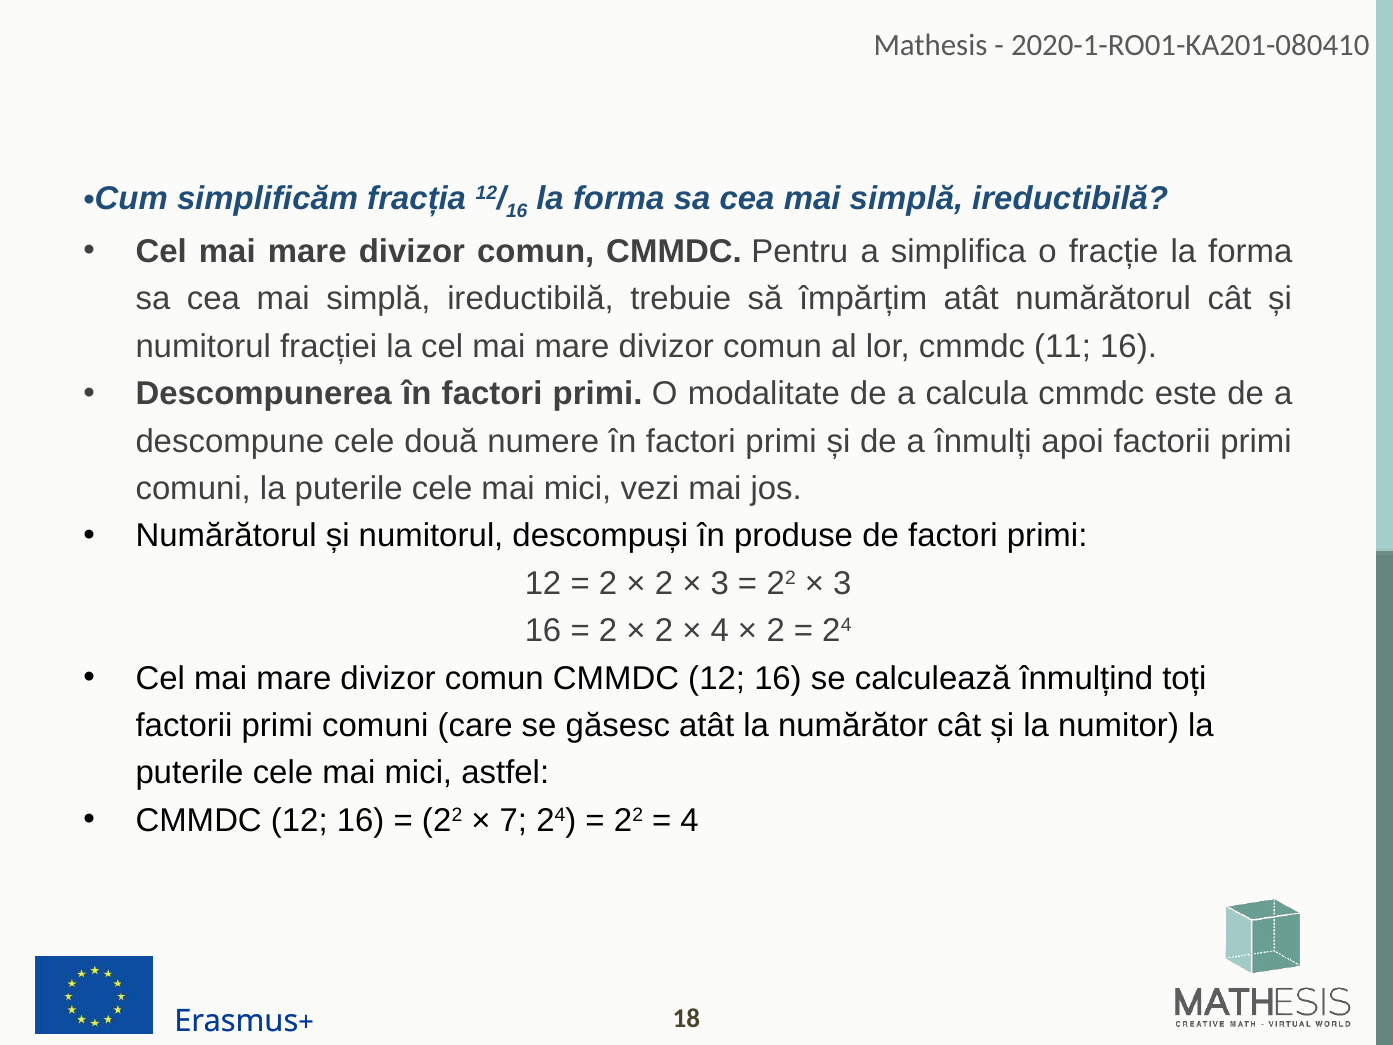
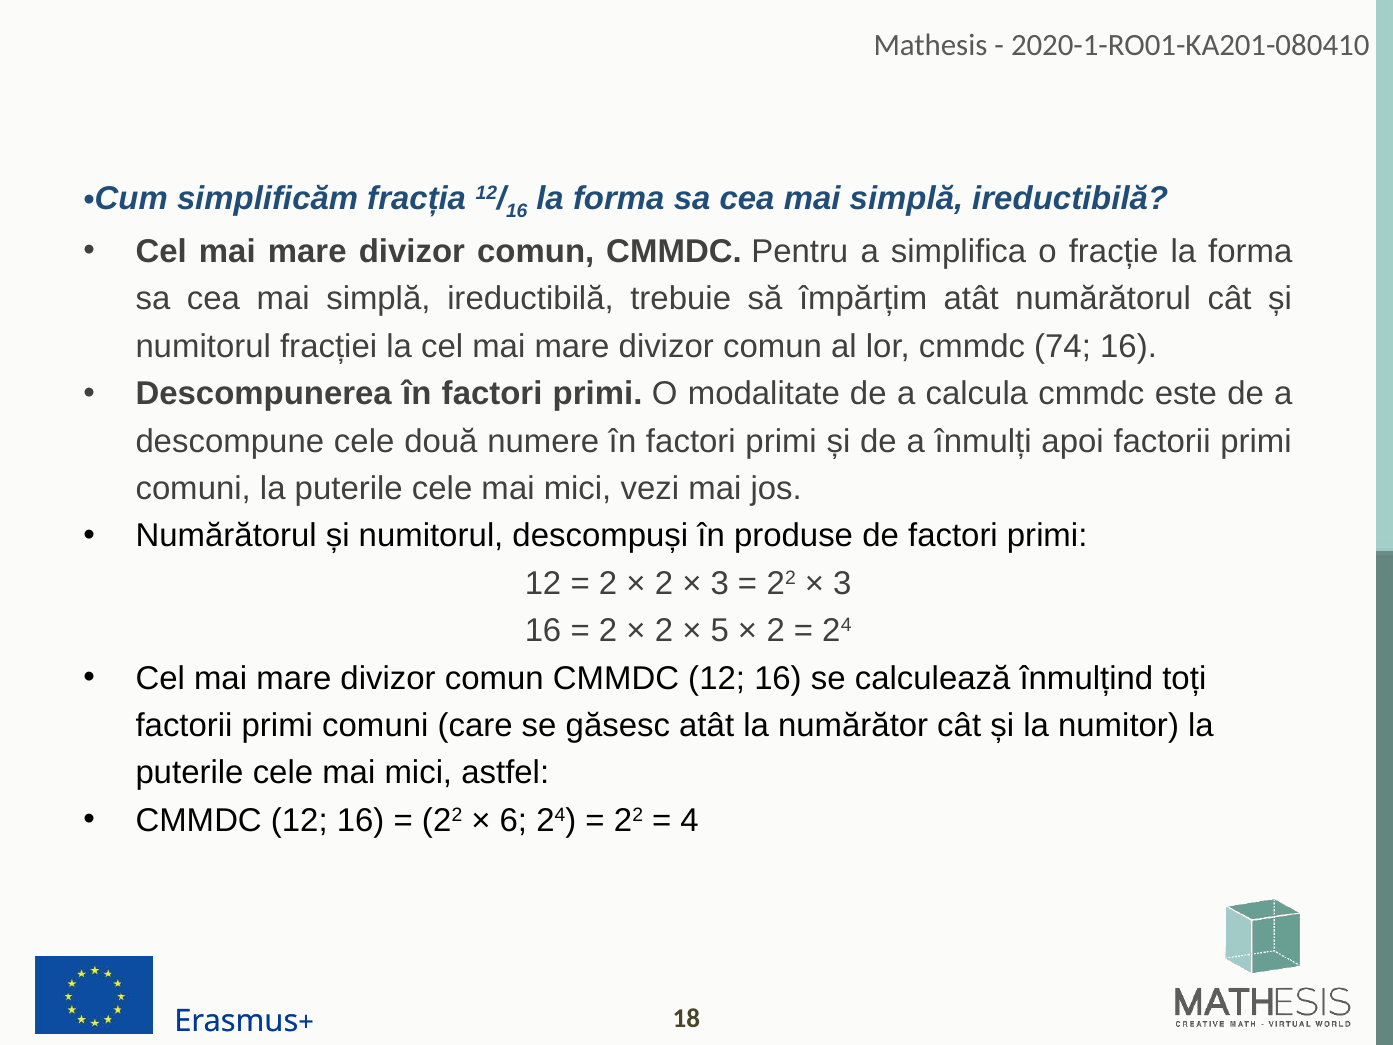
11: 11 -> 74
4 at (720, 631): 4 -> 5
7: 7 -> 6
